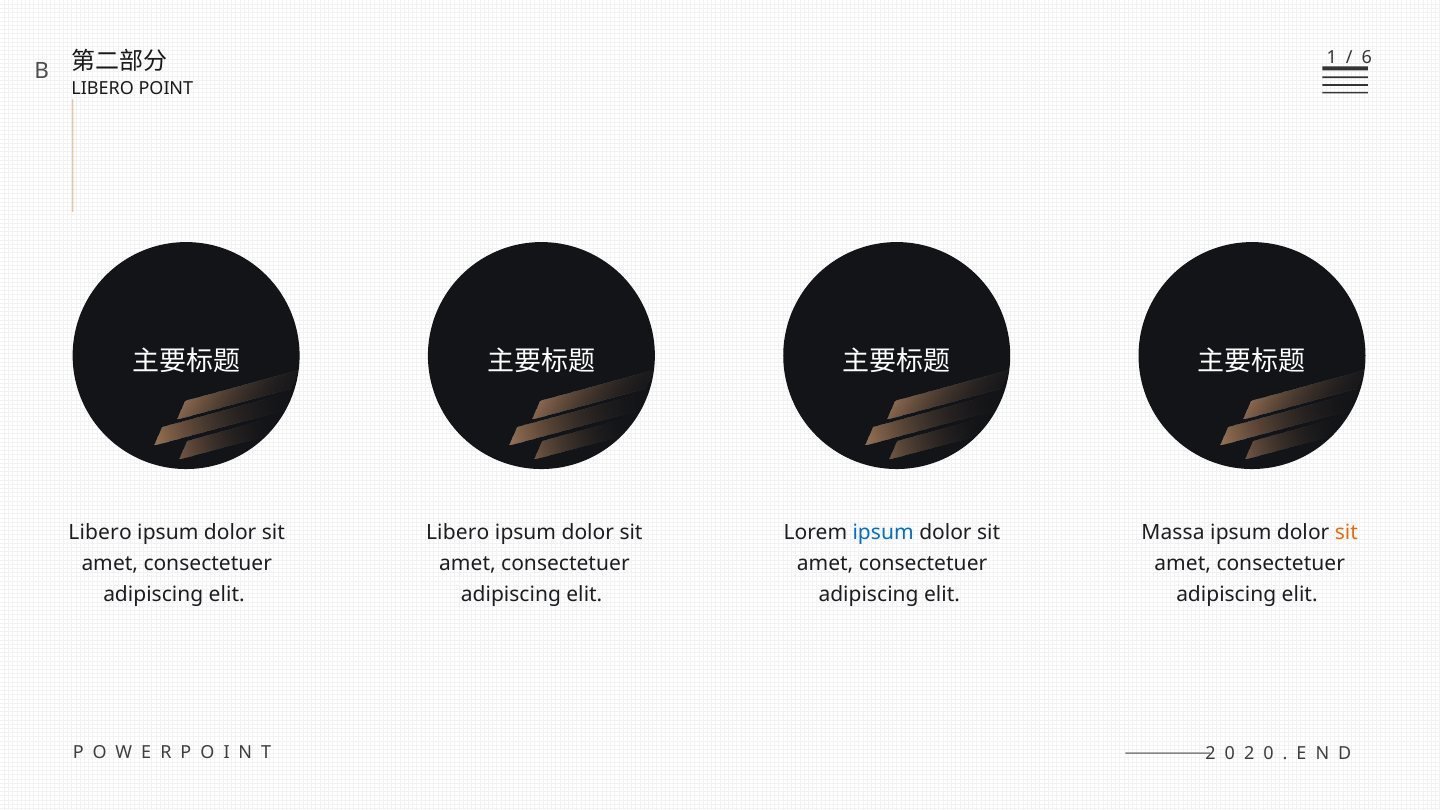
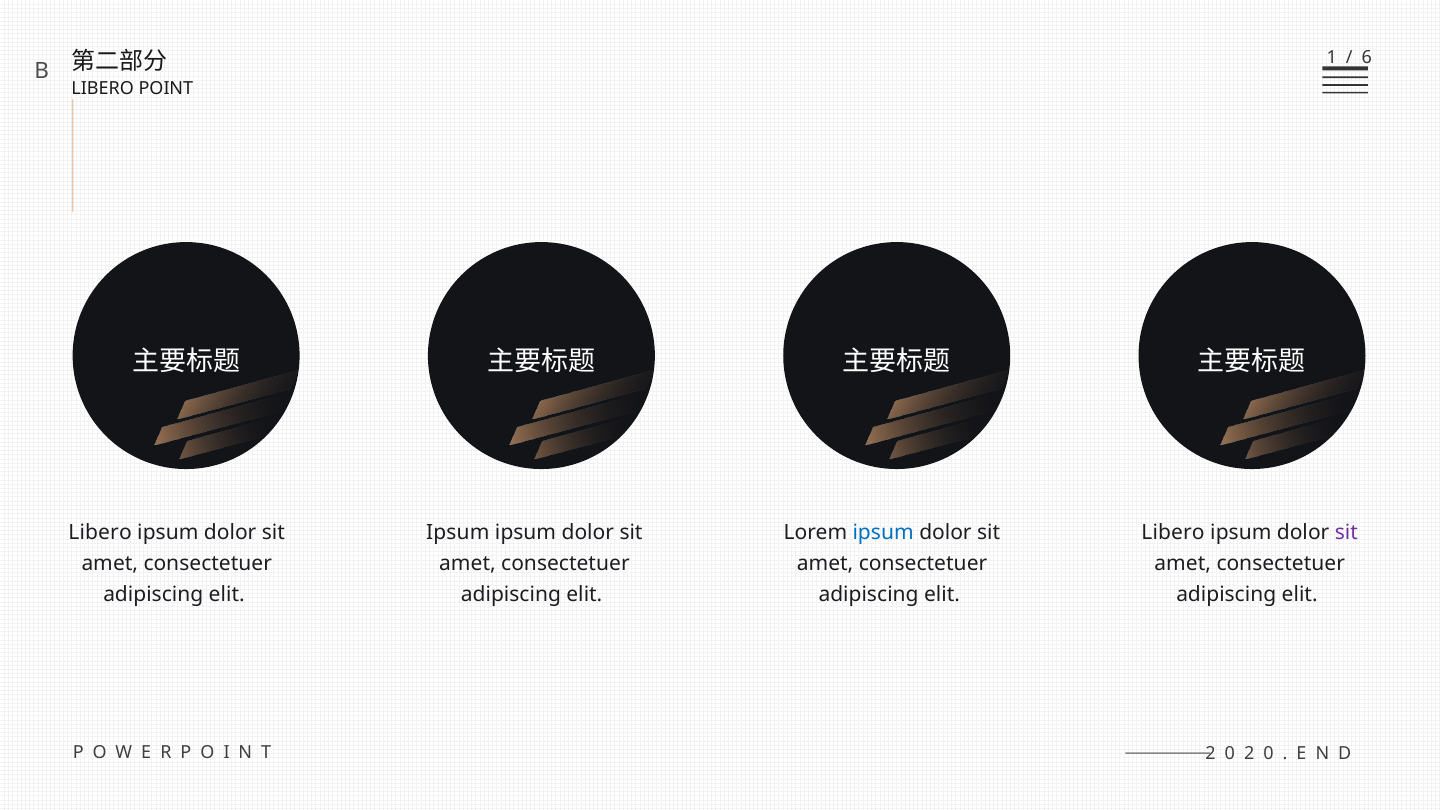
Libero at (458, 532): Libero -> Ipsum
Massa at (1173, 532): Massa -> Libero
sit at (1346, 532) colour: orange -> purple
